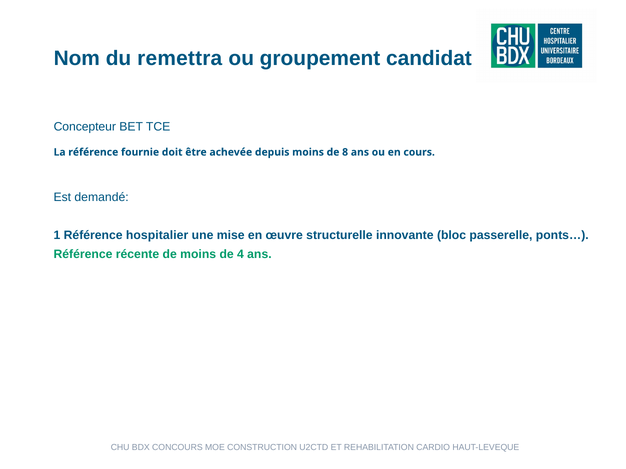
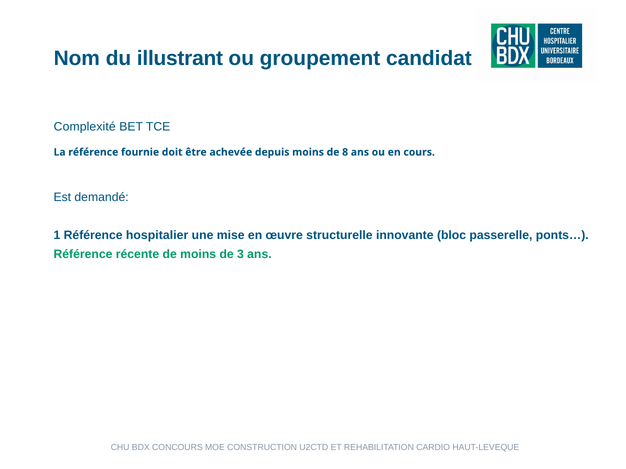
remettra: remettra -> illustrant
Concepteur: Concepteur -> Complexité
4: 4 -> 3
